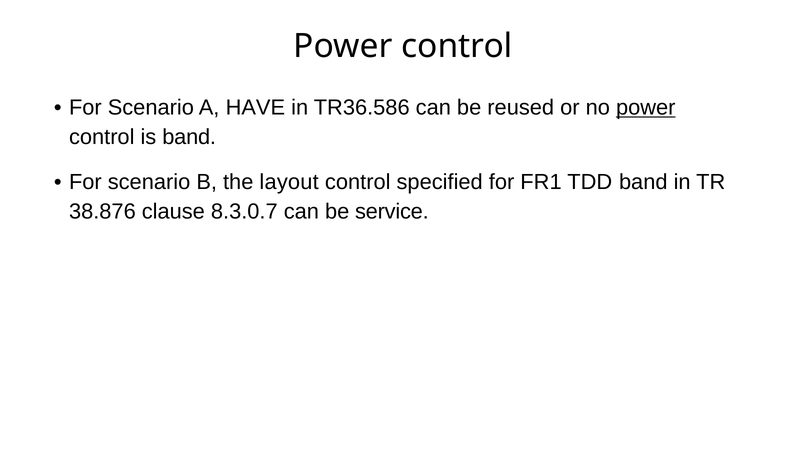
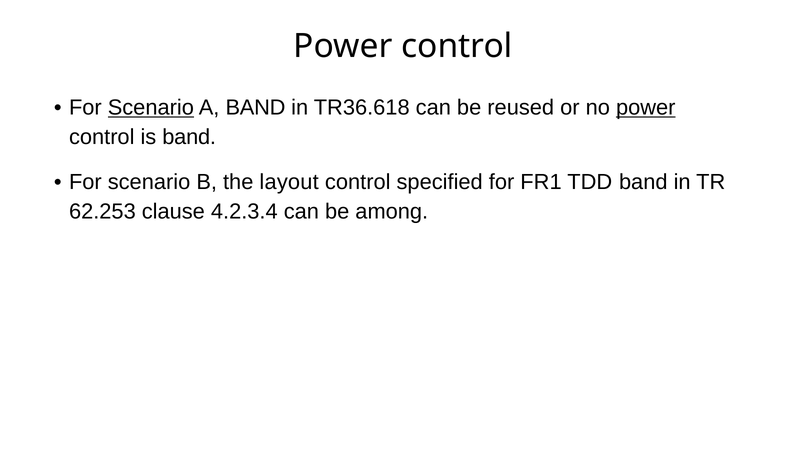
Scenario at (151, 108) underline: none -> present
A HAVE: HAVE -> BAND
TR36.586: TR36.586 -> TR36.618
38.876: 38.876 -> 62.253
8.3.0.7: 8.3.0.7 -> 4.2.3.4
service: service -> among
